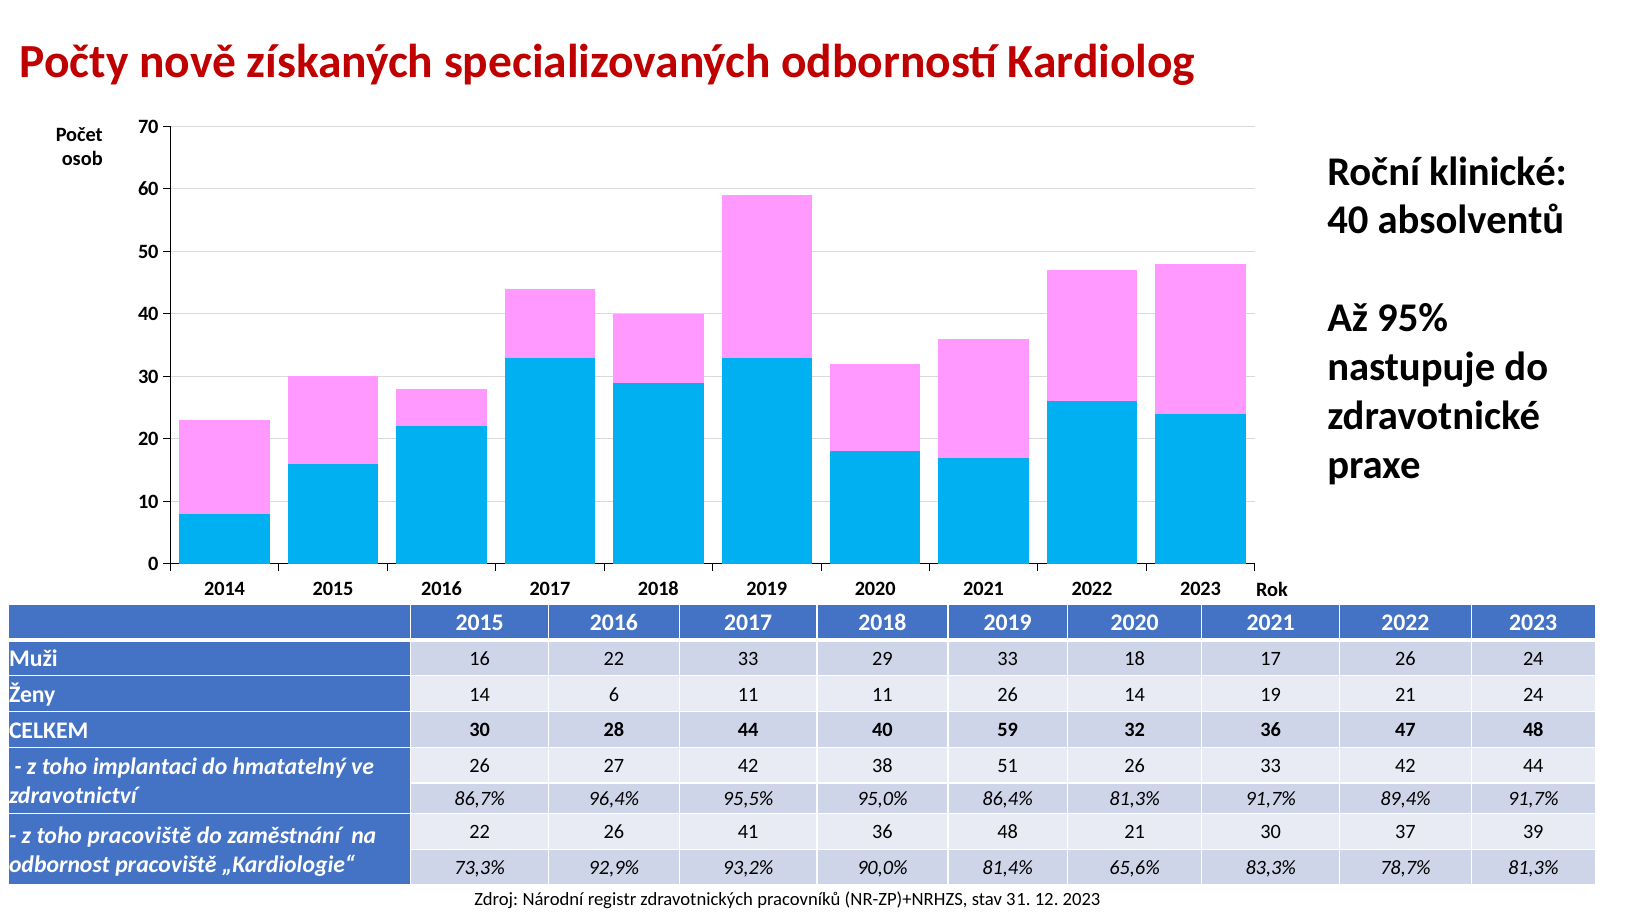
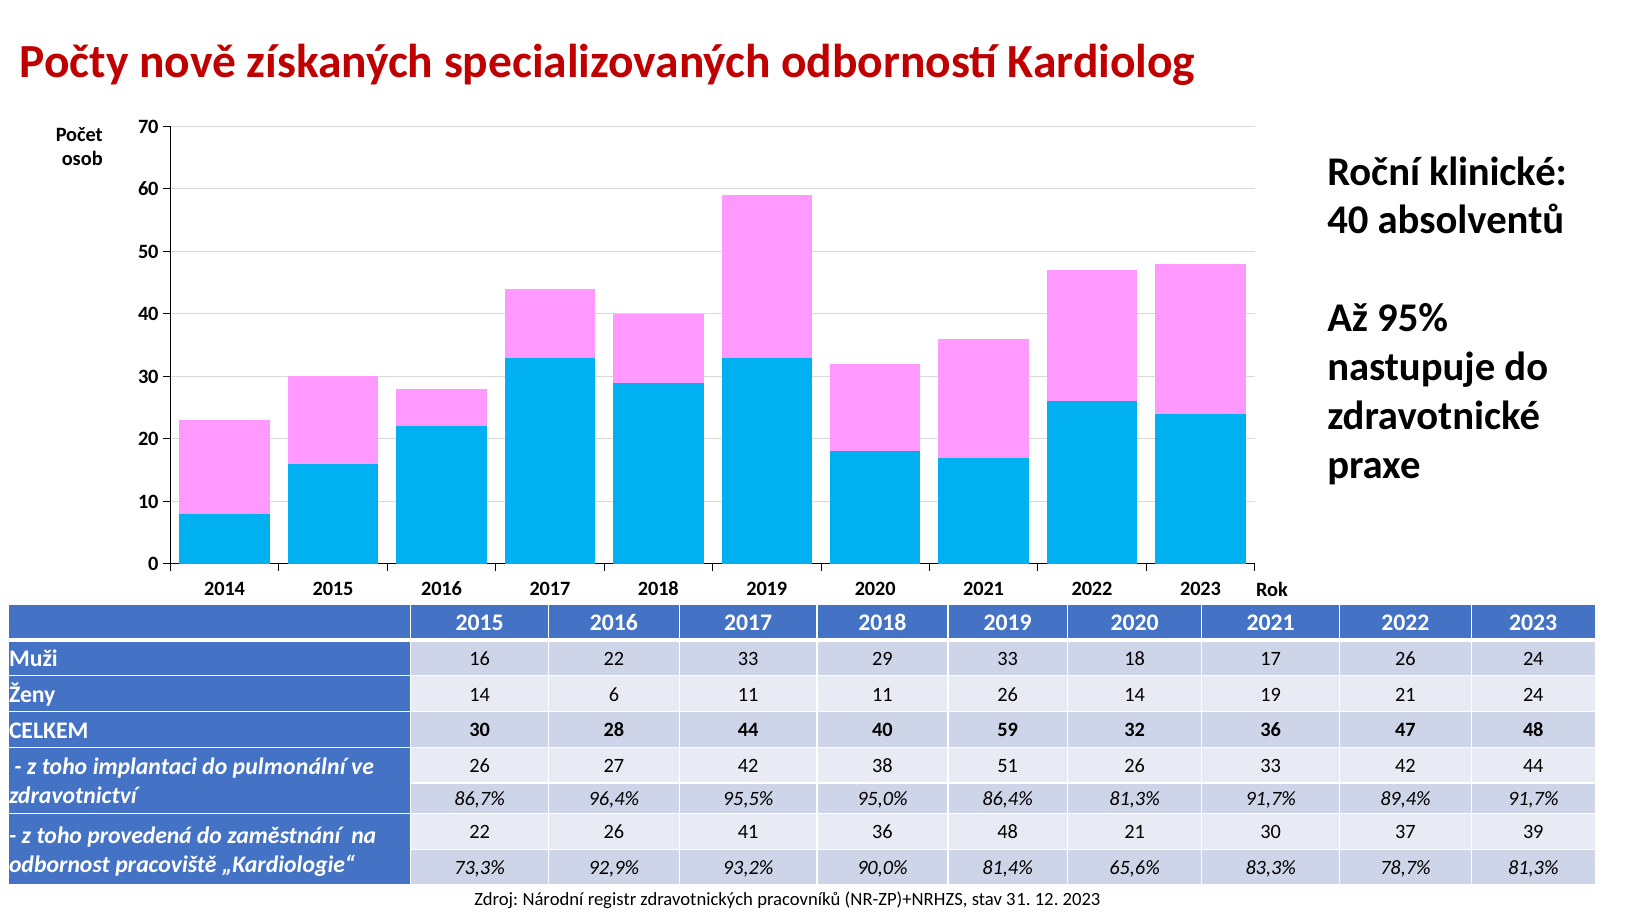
hmatatelný: hmatatelný -> pulmonální
toho pracoviště: pracoviště -> provedená
